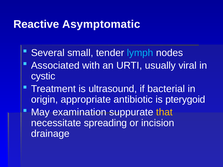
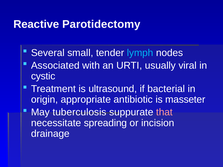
Asymptomatic: Asymptomatic -> Parotidectomy
pterygoid: pterygoid -> masseter
examination: examination -> tuberculosis
that colour: yellow -> pink
